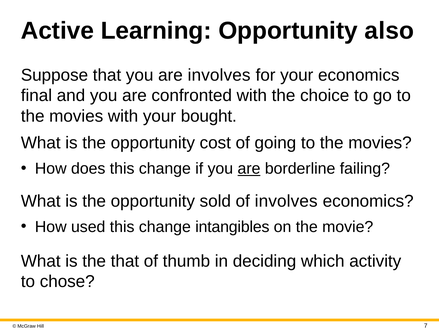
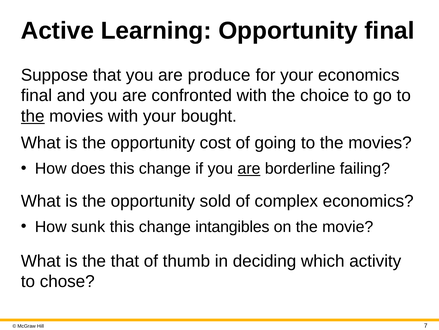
Opportunity also: also -> final
are involves: involves -> produce
the at (33, 116) underline: none -> present
of involves: involves -> complex
used: used -> sunk
